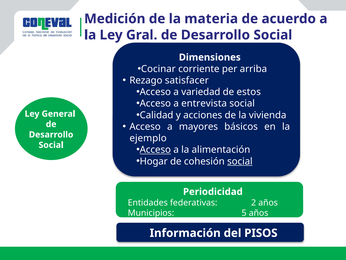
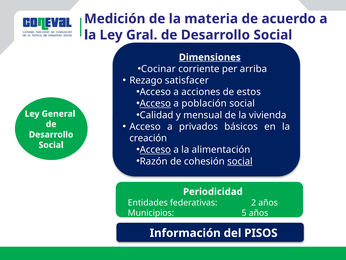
Dimensiones underline: none -> present
variedad: variedad -> acciones
Acceso at (155, 103) underline: none -> present
entrevista: entrevista -> población
acciones: acciones -> mensual
mayores: mayores -> privados
ejemplo: ejemplo -> creación
Hogar: Hogar -> Razón
